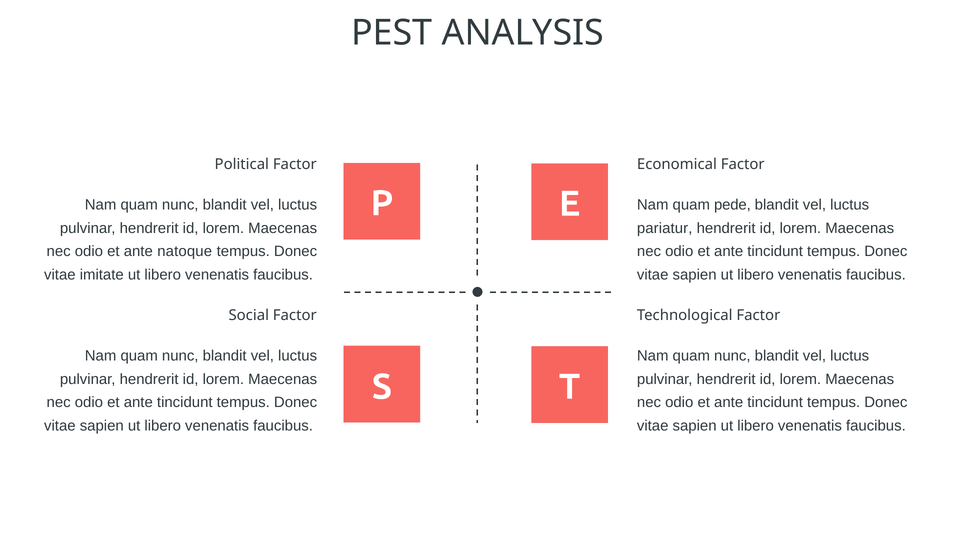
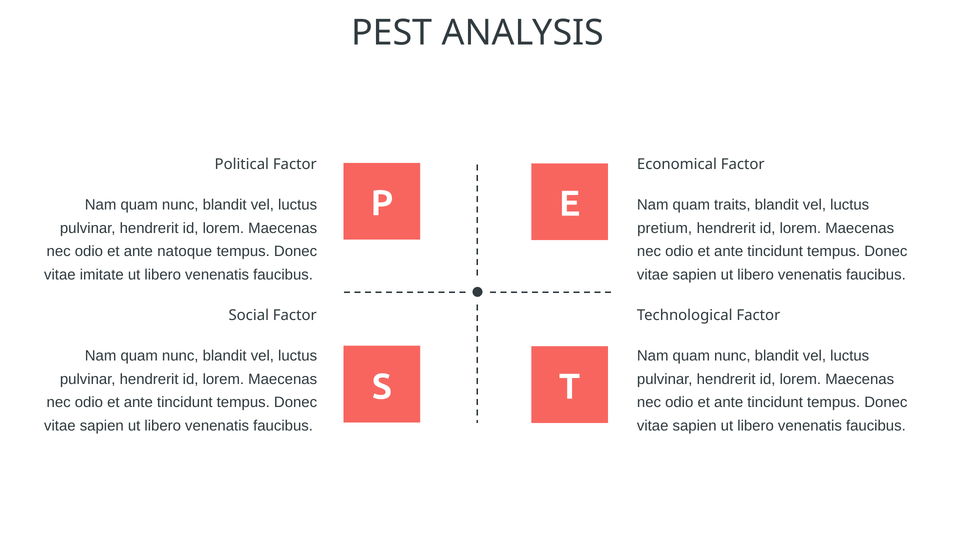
pede: pede -> traits
pariatur: pariatur -> pretium
